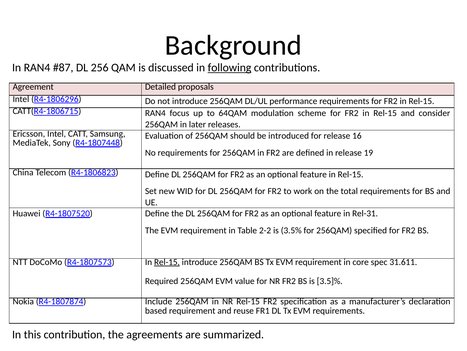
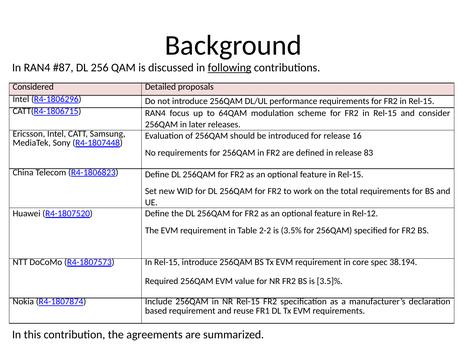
Agreement: Agreement -> Considered
19: 19 -> 83
Rel-31: Rel-31 -> Rel-12
Rel-15 at (167, 262) underline: present -> none
31.611: 31.611 -> 38.194
